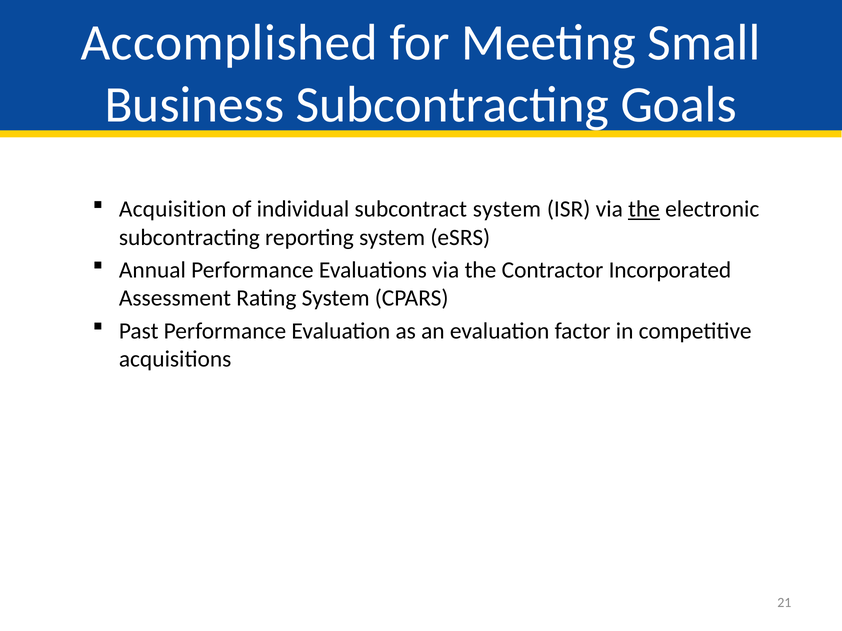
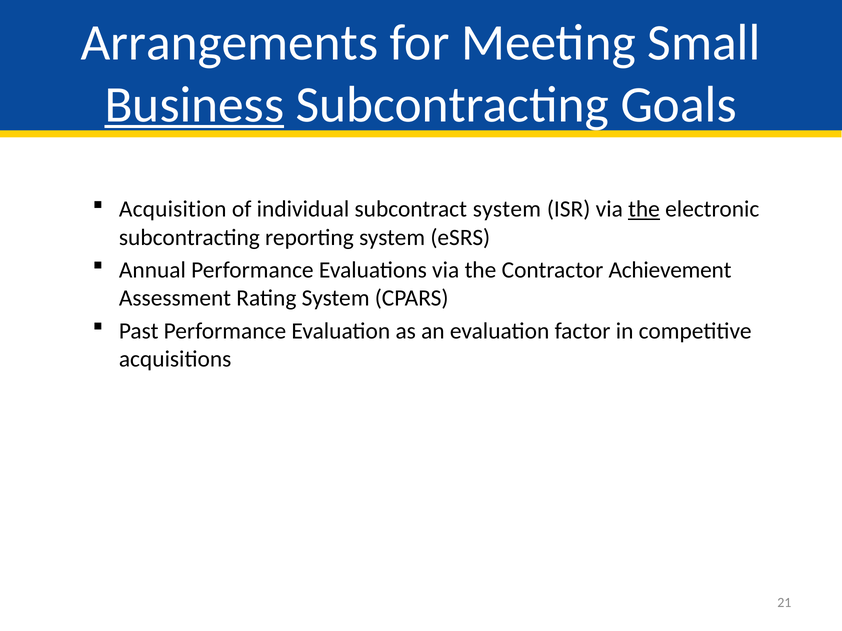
Accomplished: Accomplished -> Arrangements
Business underline: none -> present
Incorporated: Incorporated -> Achievement
